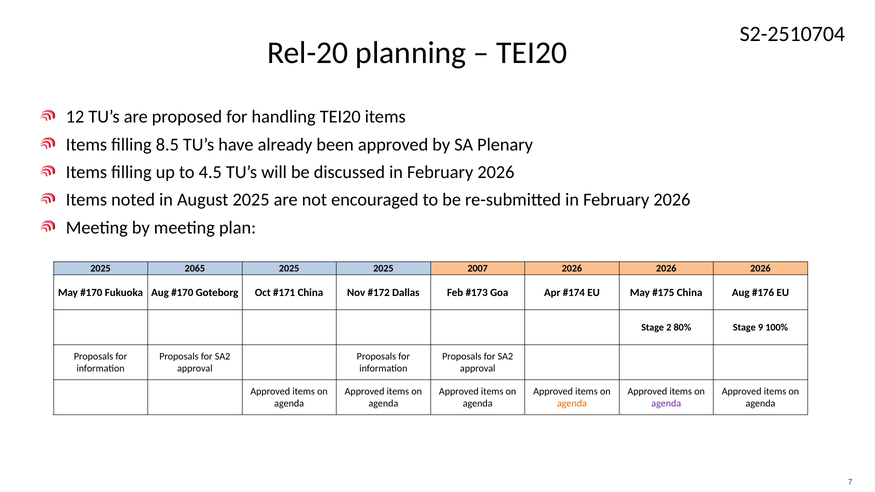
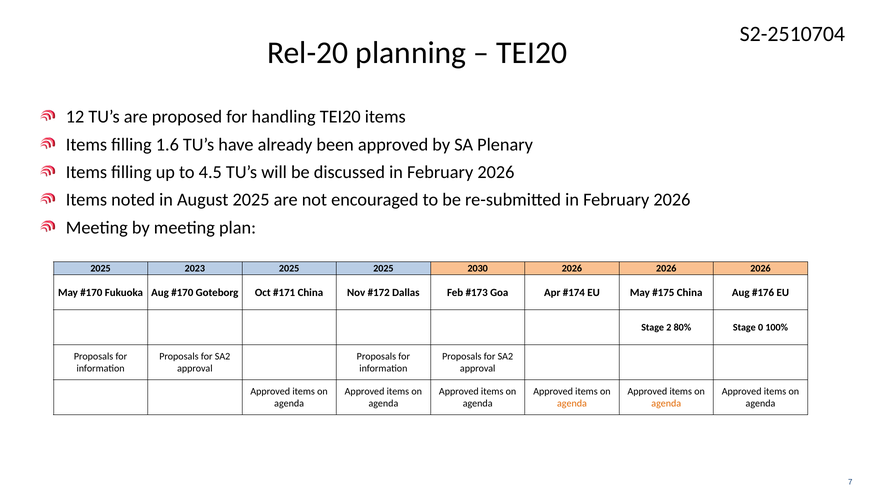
8.5: 8.5 -> 1.6
2065: 2065 -> 2023
2007: 2007 -> 2030
9: 9 -> 0
agenda at (666, 404) colour: purple -> orange
